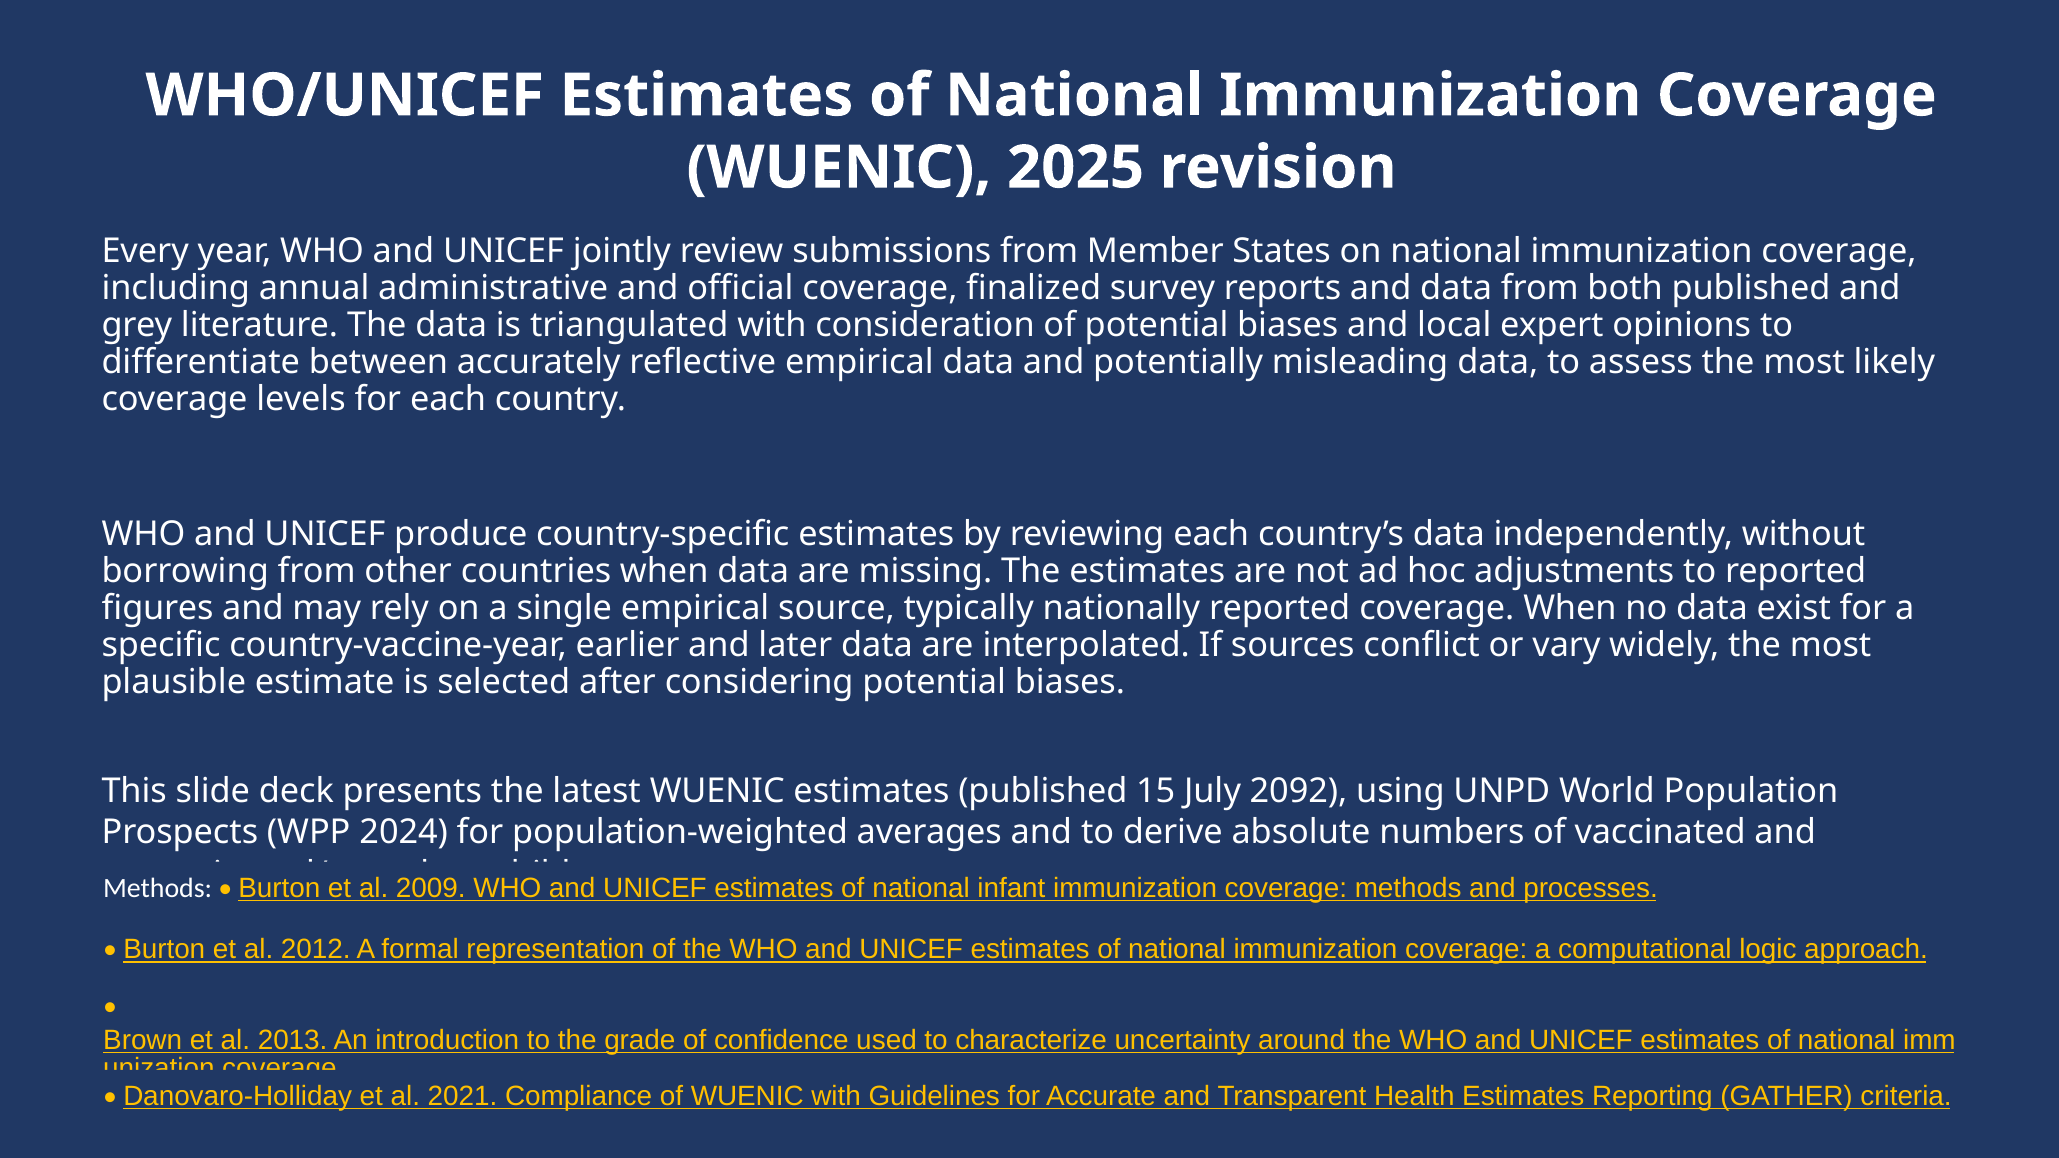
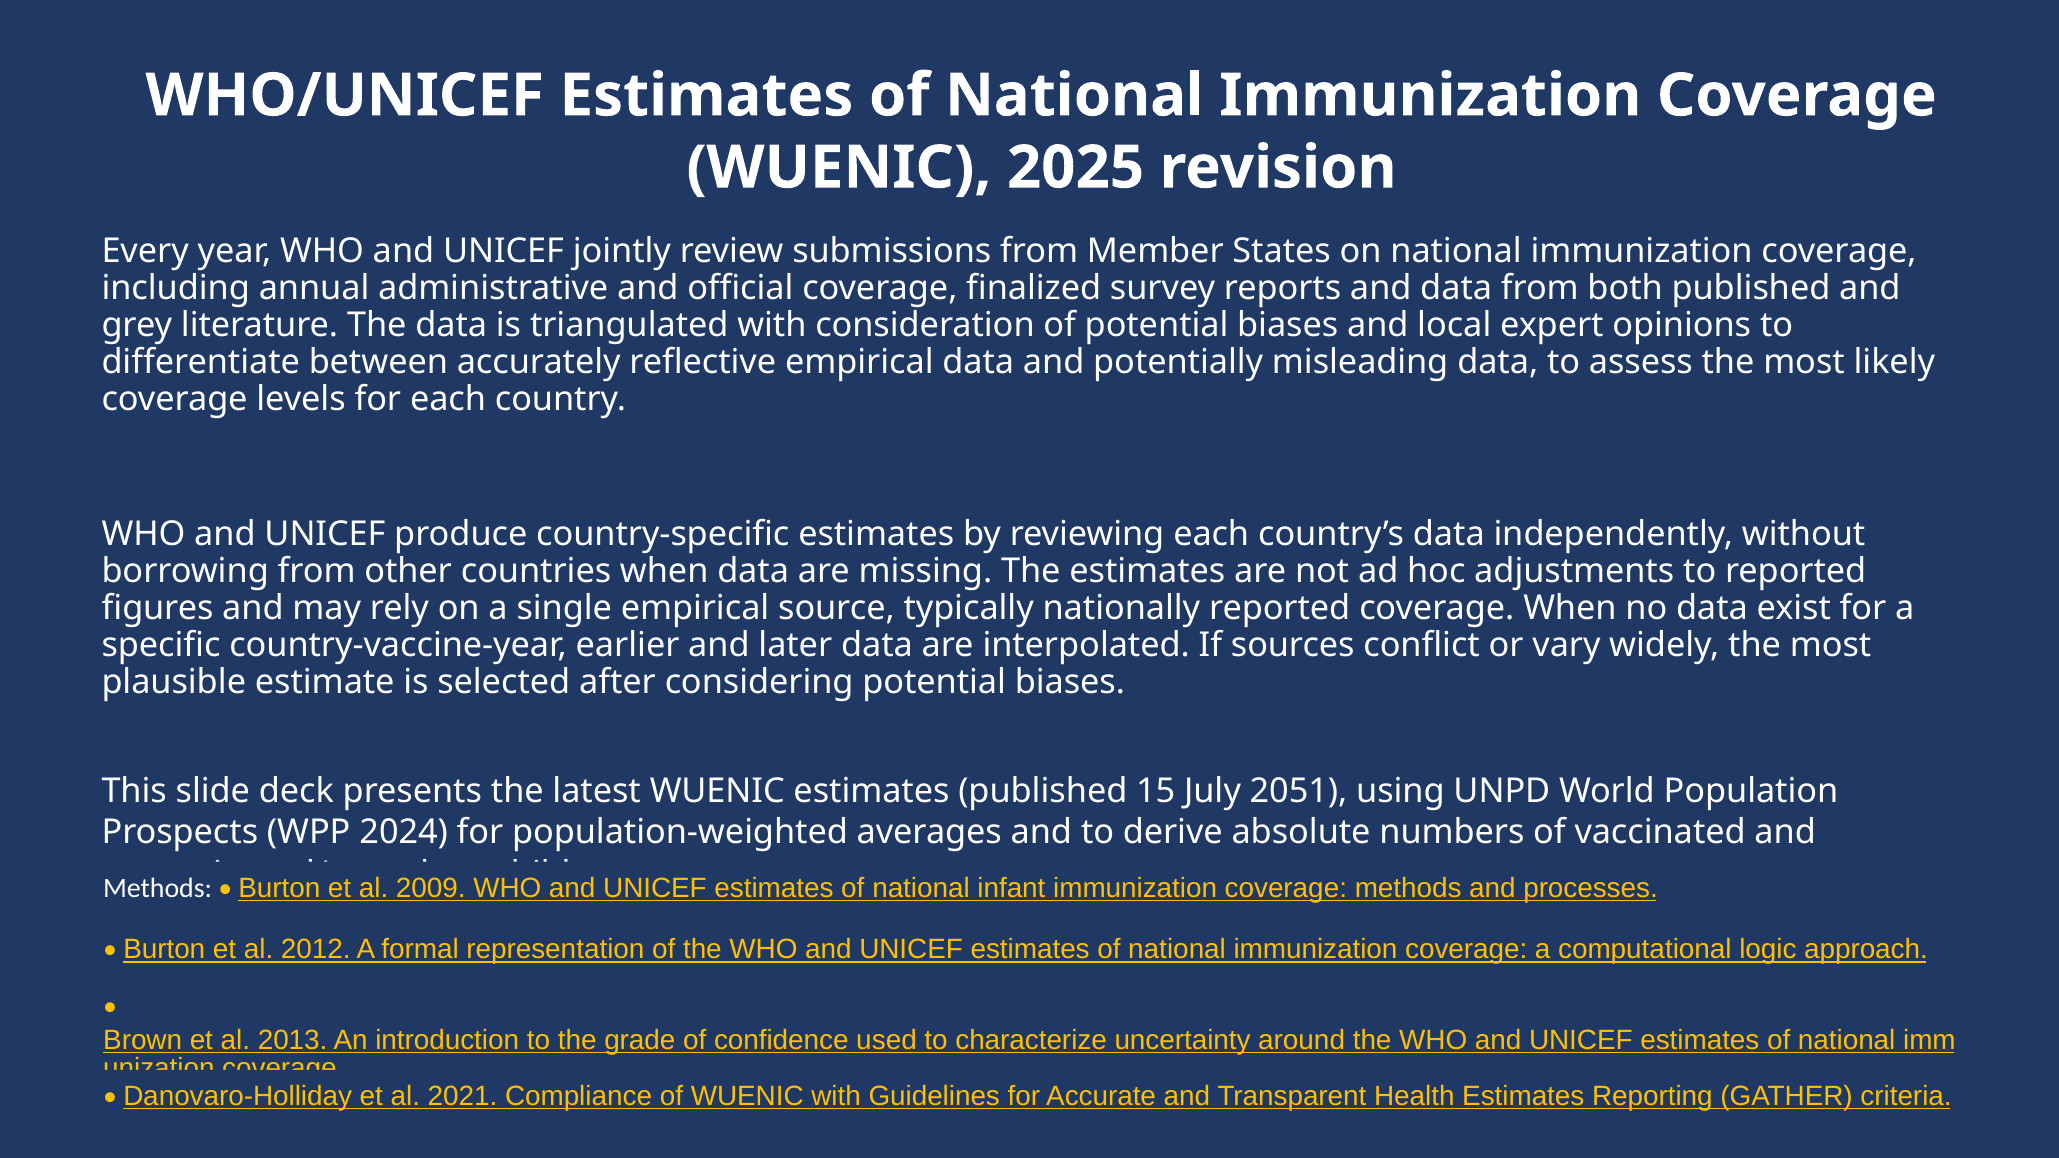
2092: 2092 -> 2051
